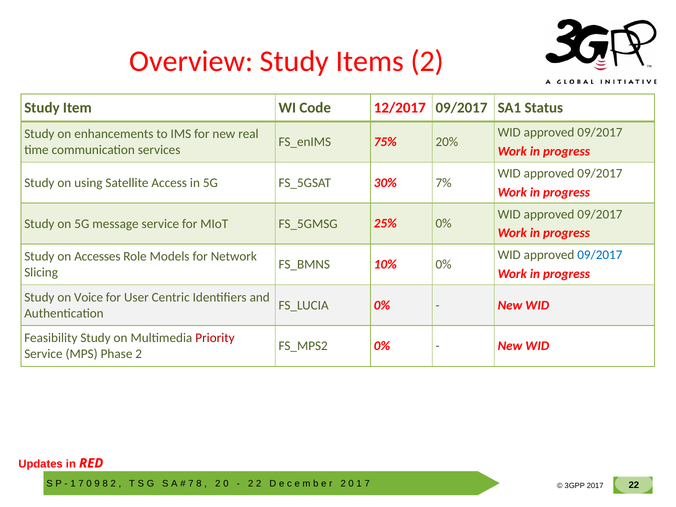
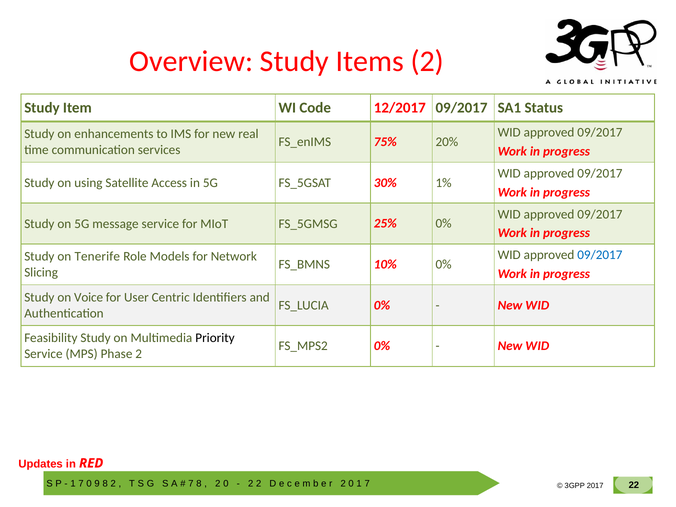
7%: 7% -> 1%
Accesses: Accesses -> Tenerife
Priority colour: red -> black
